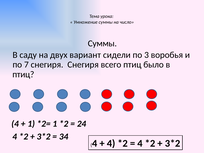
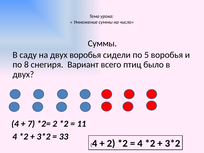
двух вариант: вариант -> воробья
3: 3 -> 5
7: 7 -> 8
снегиря Снегиря: Снегиря -> Вариант
птиц at (23, 74): птиц -> двух
1 at (31, 124): 1 -> 7
1 at (55, 124): 1 -> 2
24: 24 -> 11
34: 34 -> 33
4 at (111, 143): 4 -> 2
